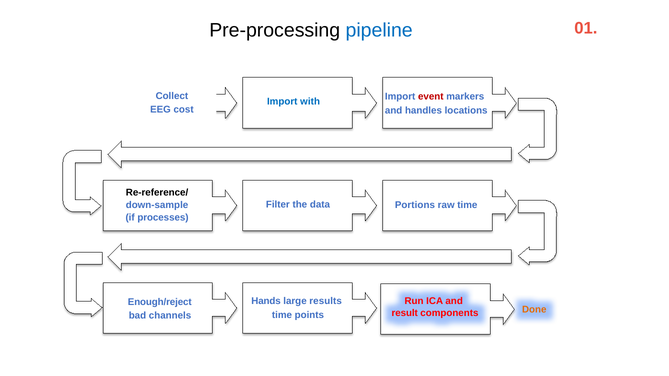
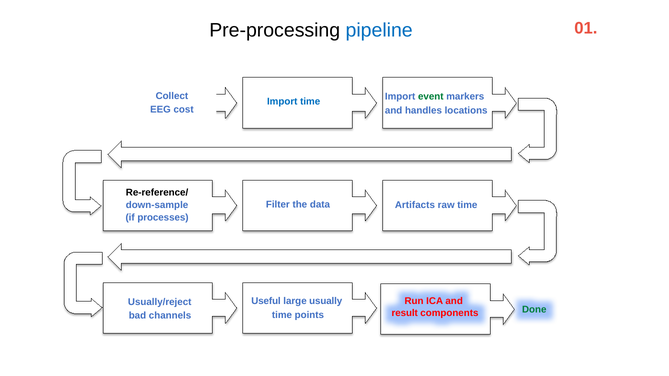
event colour: red -> green
Import with: with -> time
Portions: Portions -> Artifacts
Hands: Hands -> Useful
results: results -> usually
Enough/reject: Enough/reject -> Usually/reject
Done colour: orange -> green
